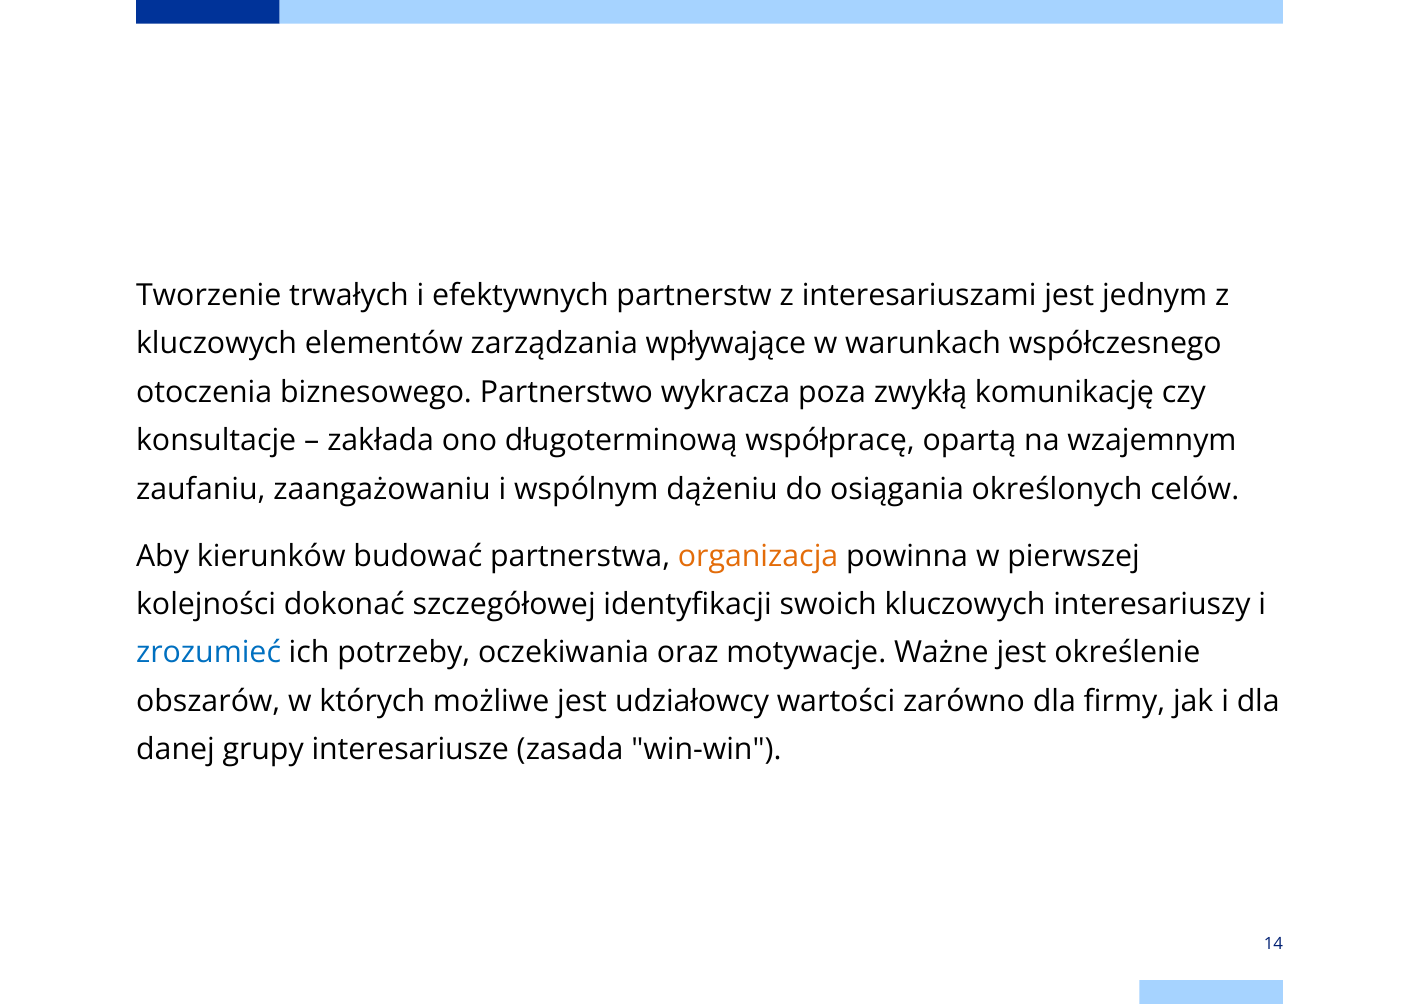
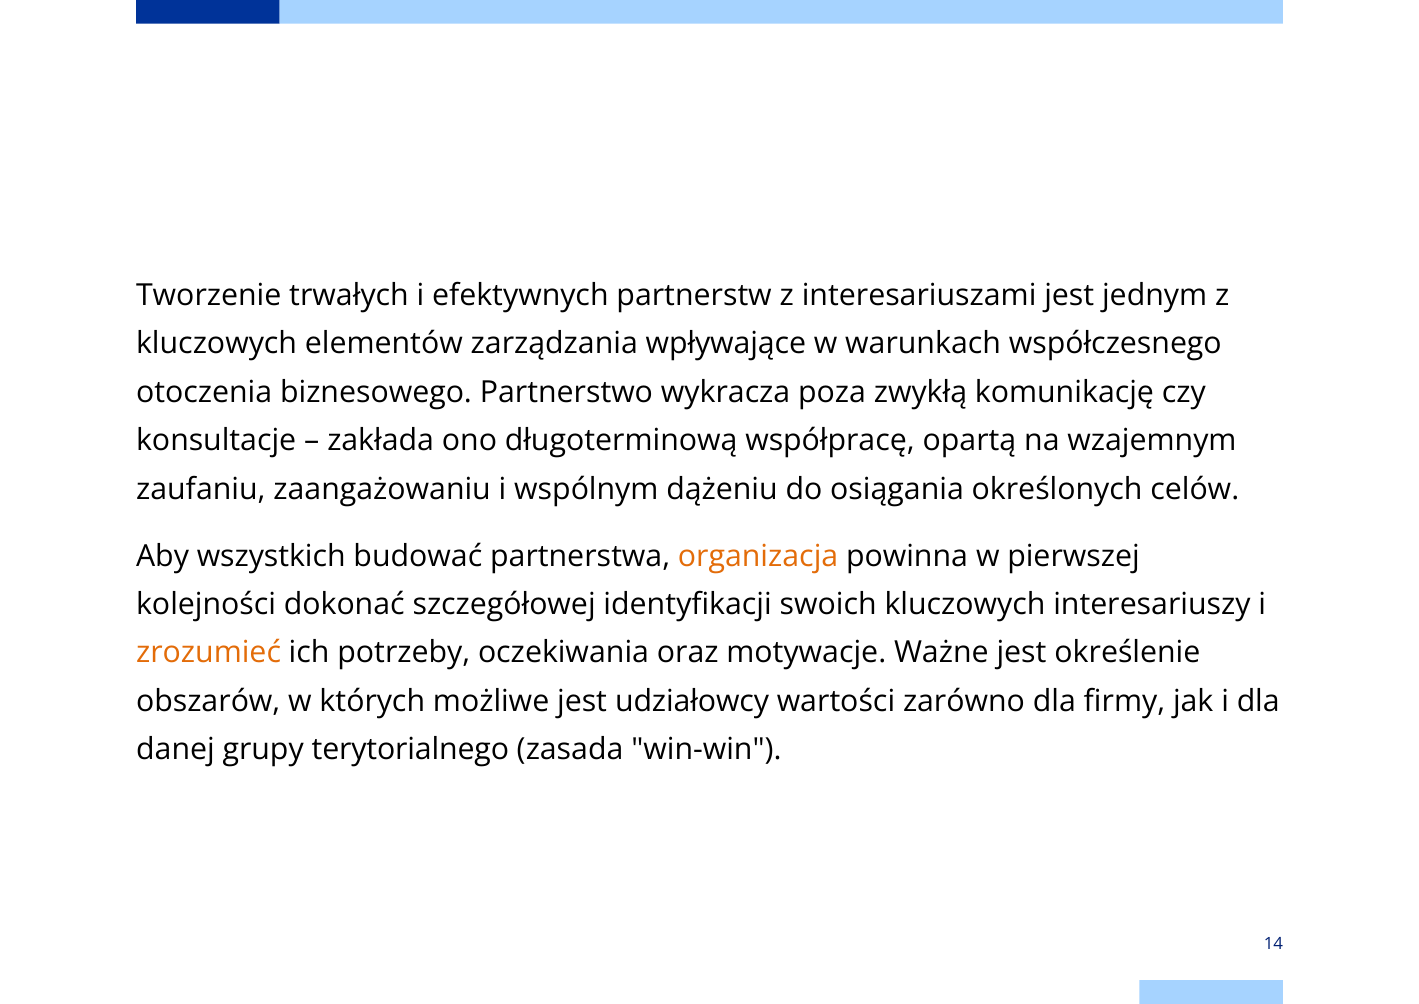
kierunków: kierunków -> wszystkich
zrozumieć colour: blue -> orange
interesariusze: interesariusze -> terytorialnego
